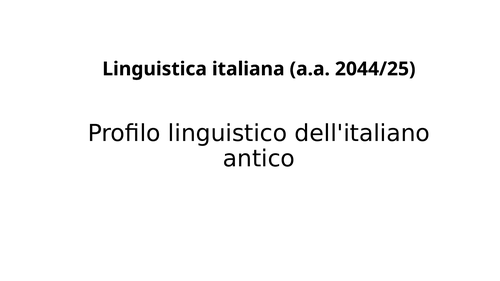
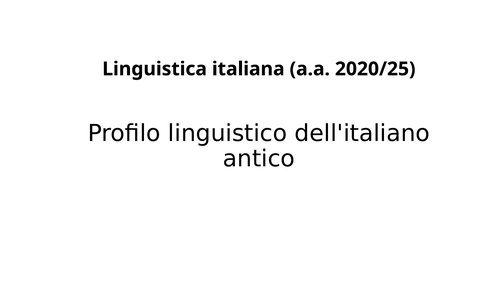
2044/25: 2044/25 -> 2020/25
